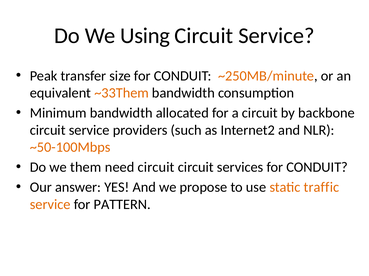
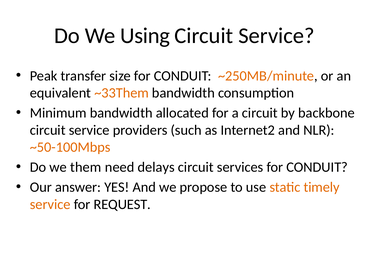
need circuit: circuit -> delays
traffic: traffic -> timely
PATTERN: PATTERN -> REQUEST
